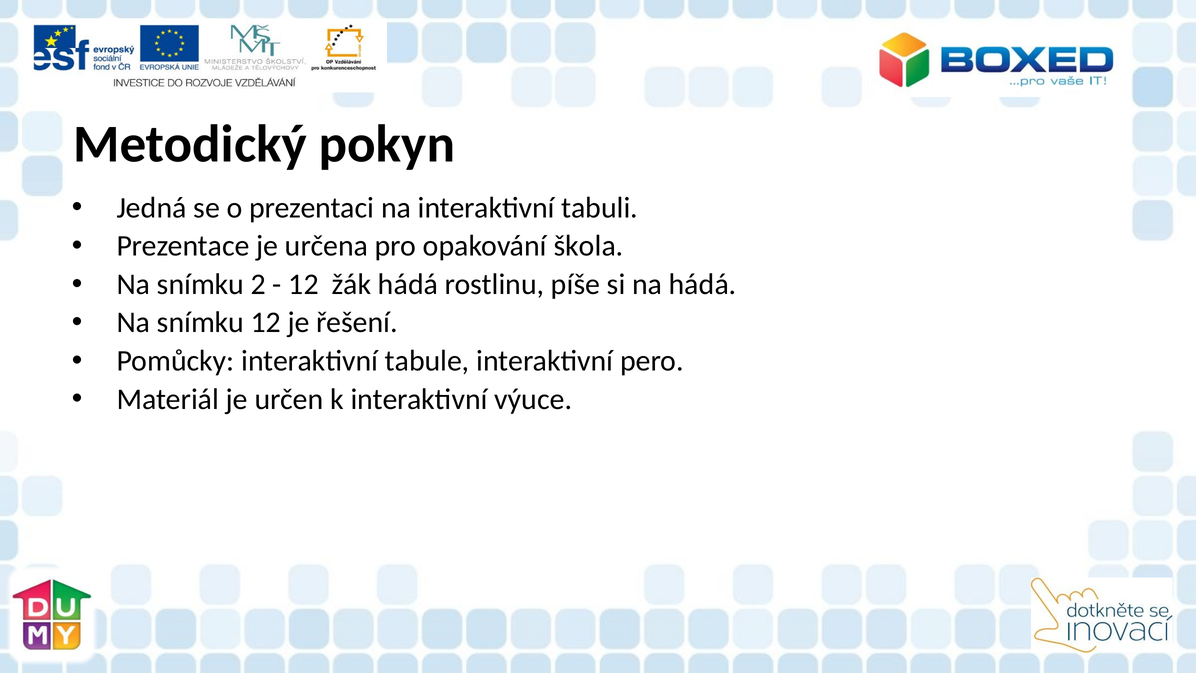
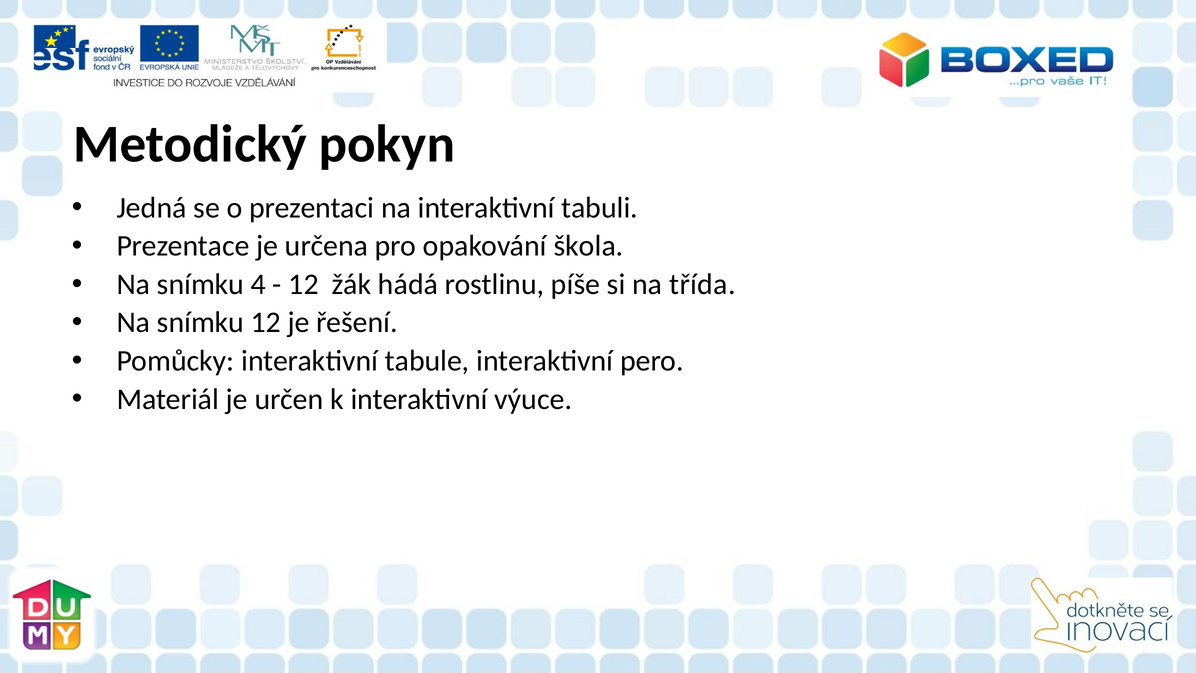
2: 2 -> 4
na hádá: hádá -> třída
